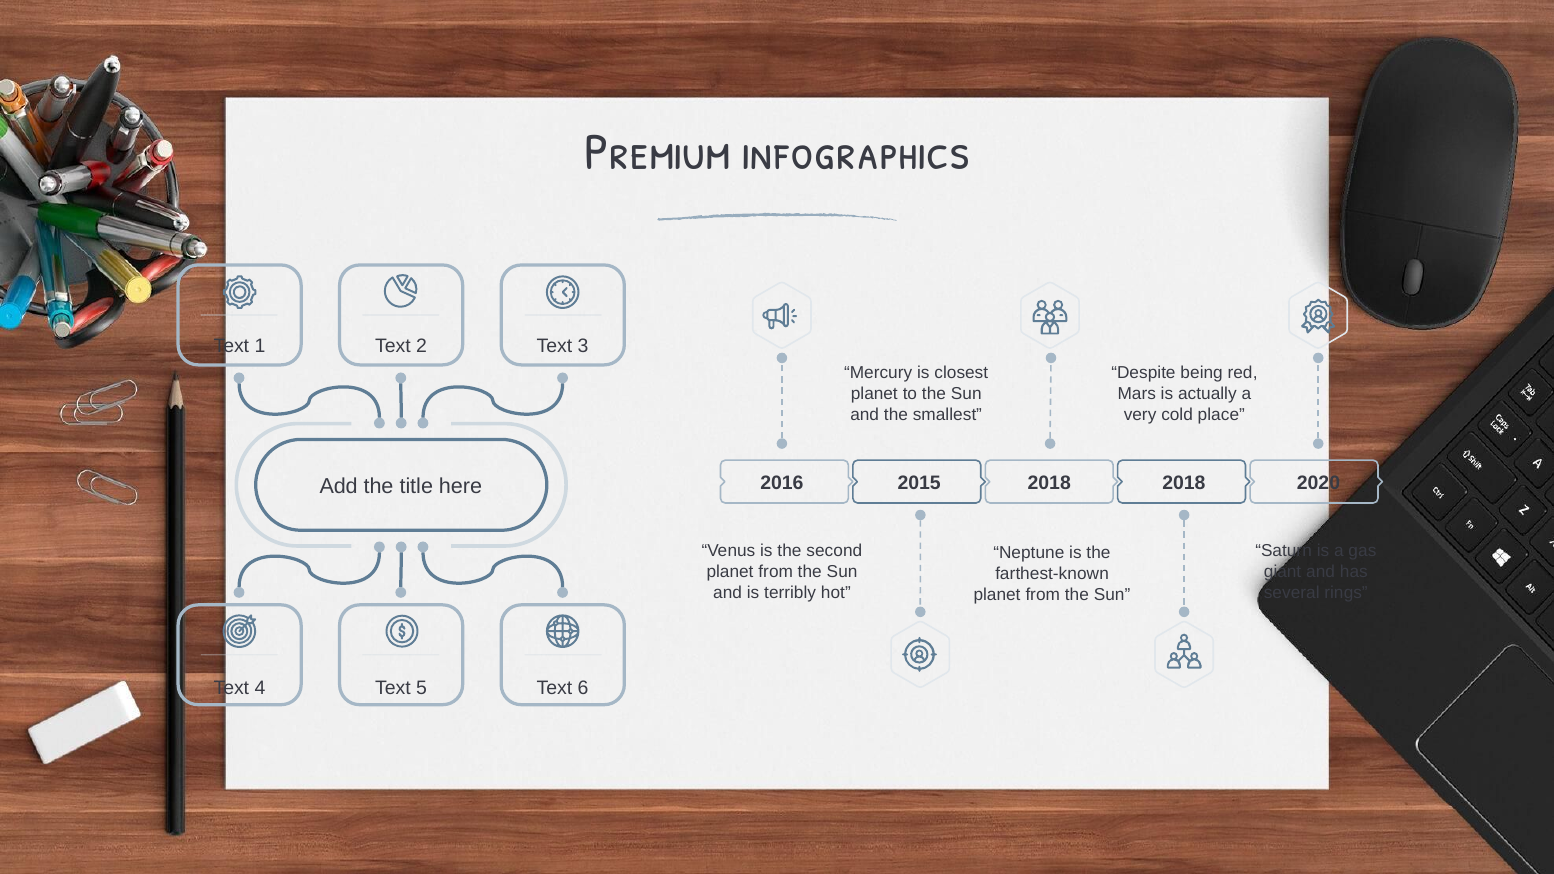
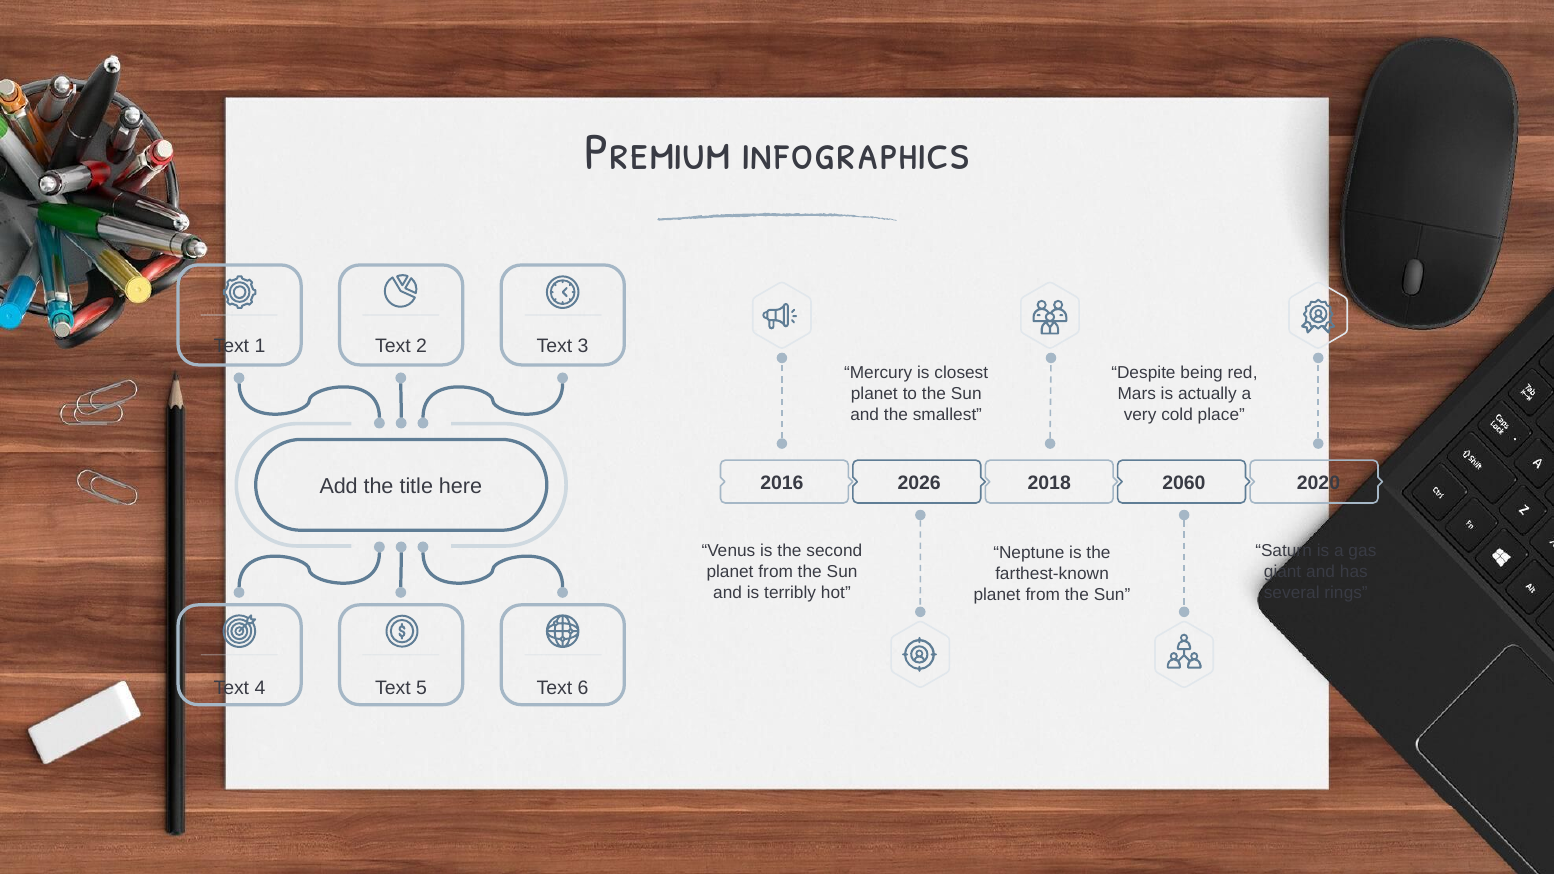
2015: 2015 -> 2026
2018 2018: 2018 -> 2060
